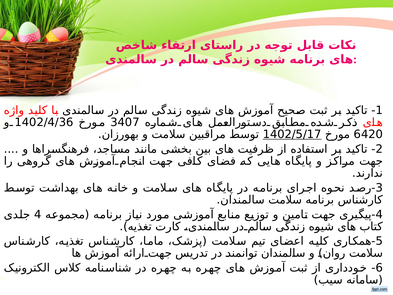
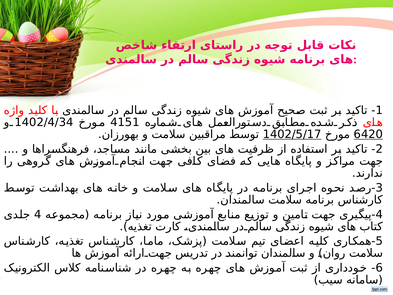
1402/4/36: 1402/4/36 -> 1402/4/34
3407: 3407 -> 4151
6420 underline: none -> present
